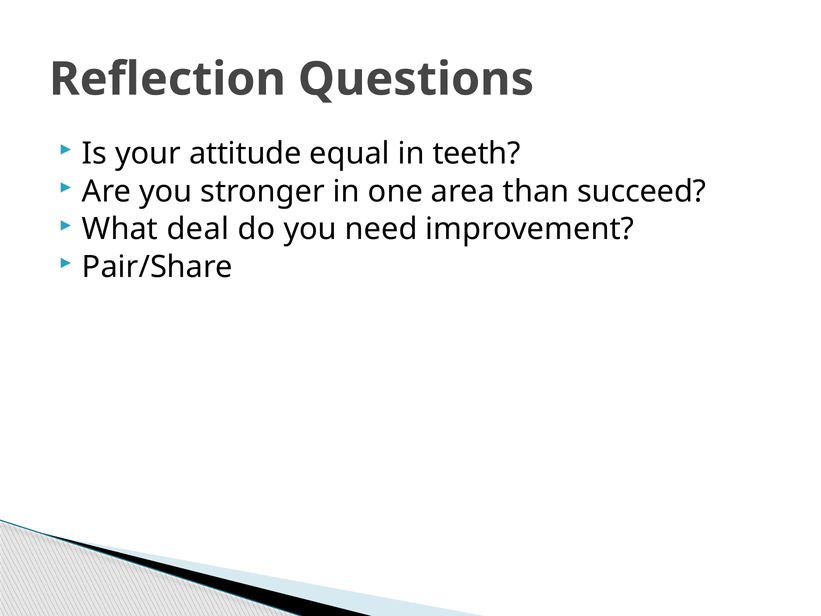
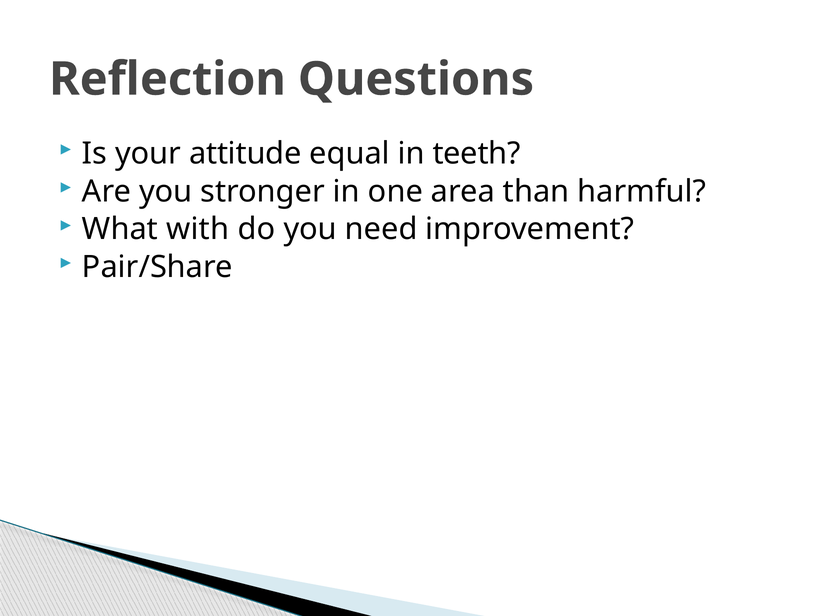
succeed: succeed -> harmful
deal: deal -> with
